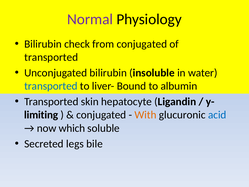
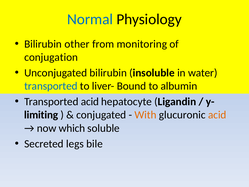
Normal colour: purple -> blue
check: check -> other
from conjugated: conjugated -> monitoring
transported at (51, 57): transported -> conjugation
Transported skin: skin -> acid
acid at (217, 115) colour: blue -> orange
